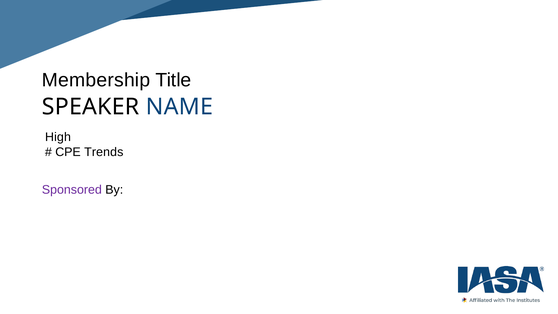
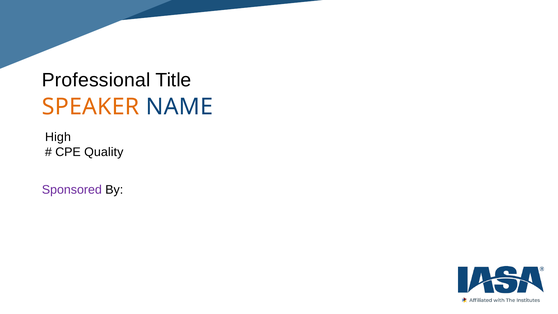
Membership: Membership -> Professional
SPEAKER colour: black -> orange
Trends: Trends -> Quality
